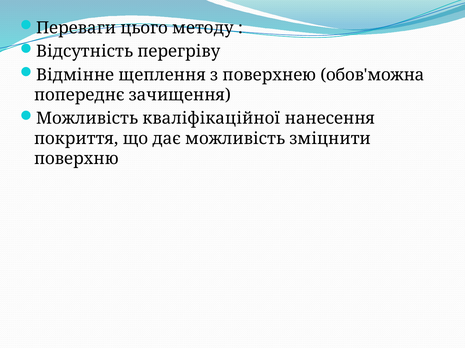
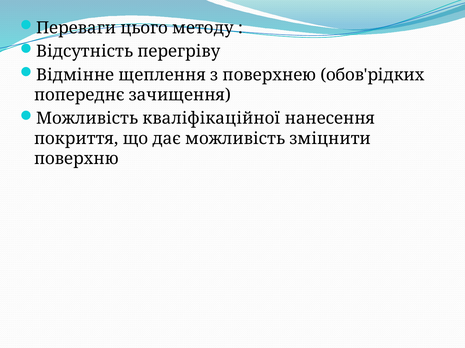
обов'можна: обов'можна -> обов'рідких
